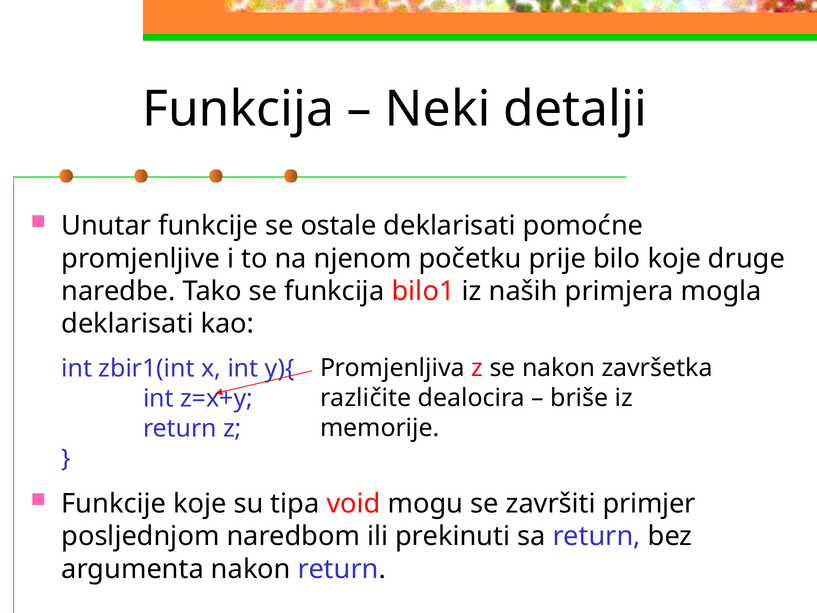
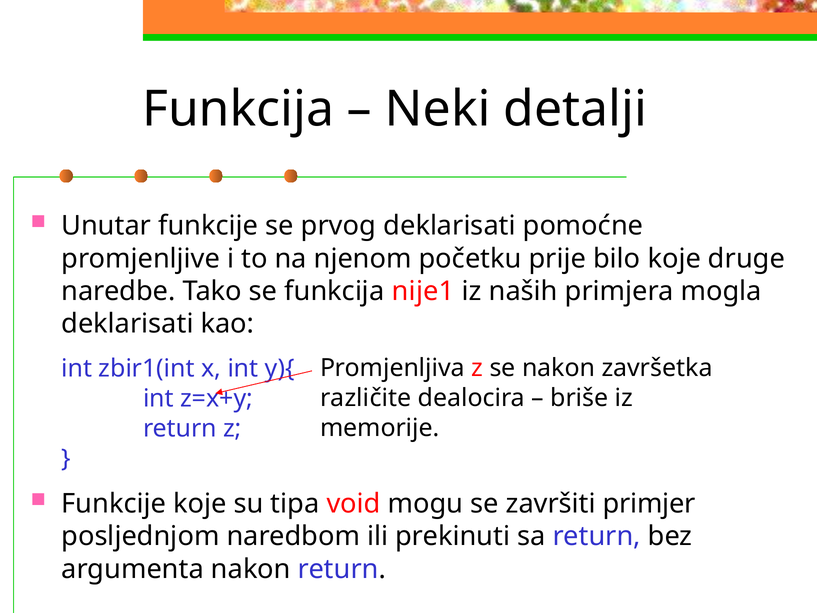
ostale: ostale -> prvog
bilo1: bilo1 -> nije1
